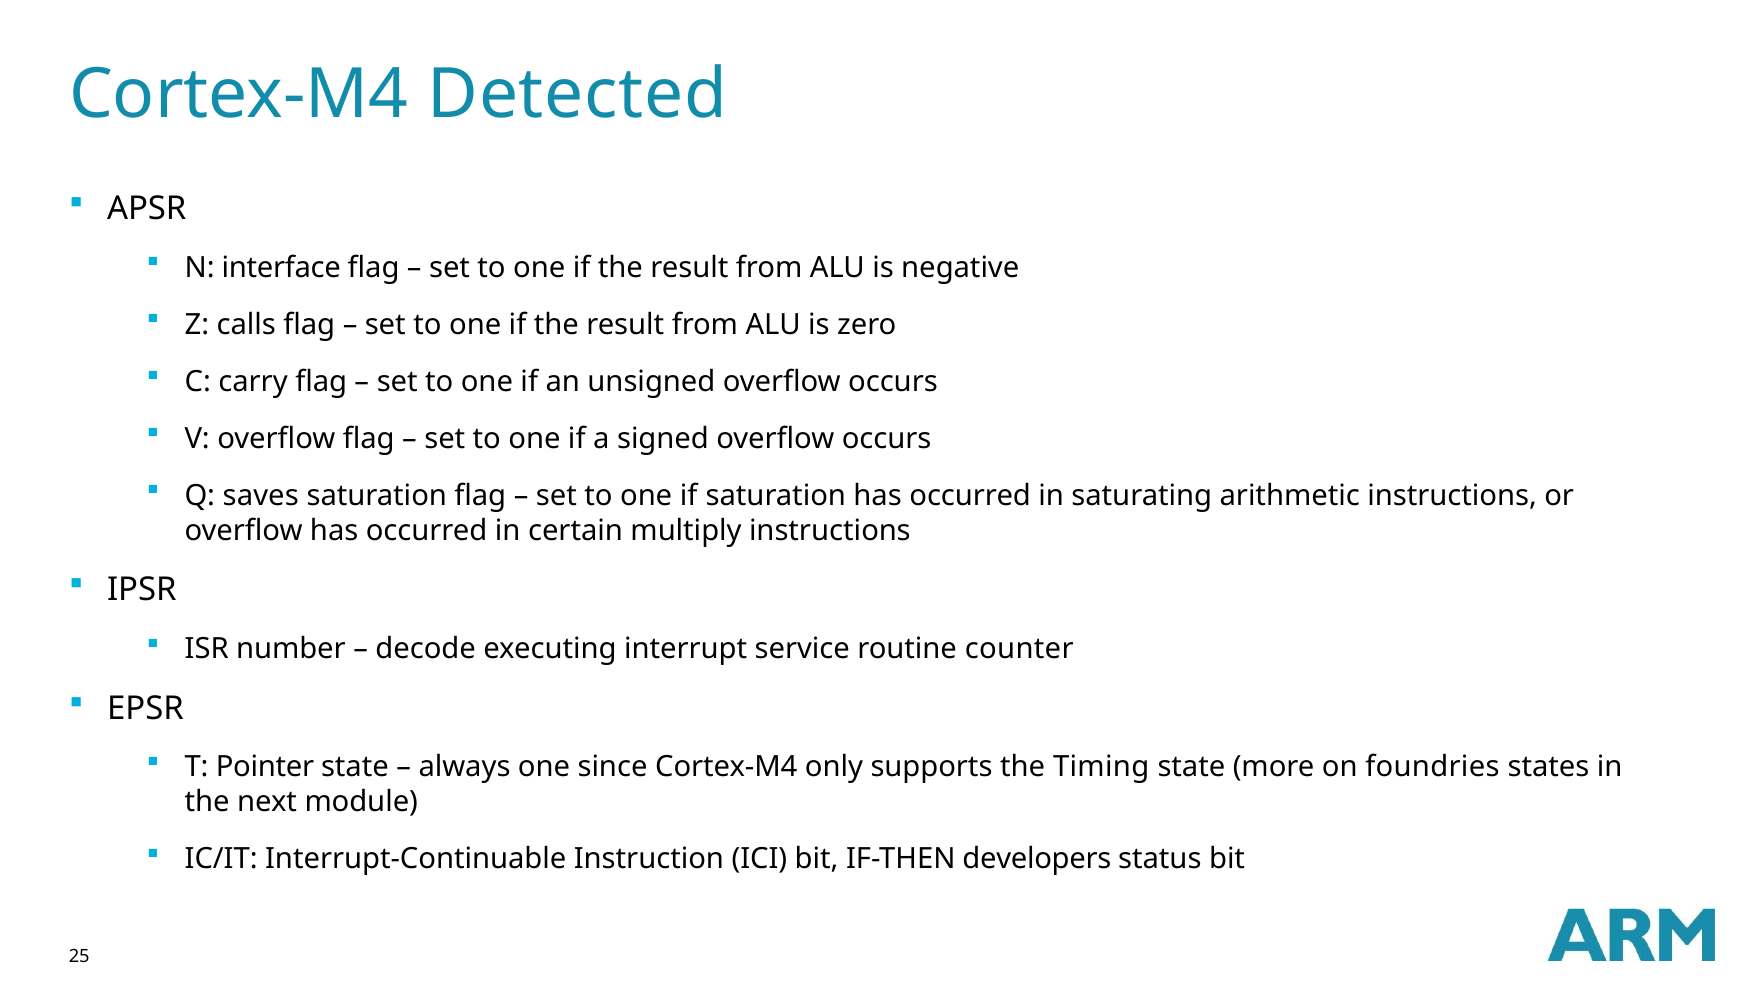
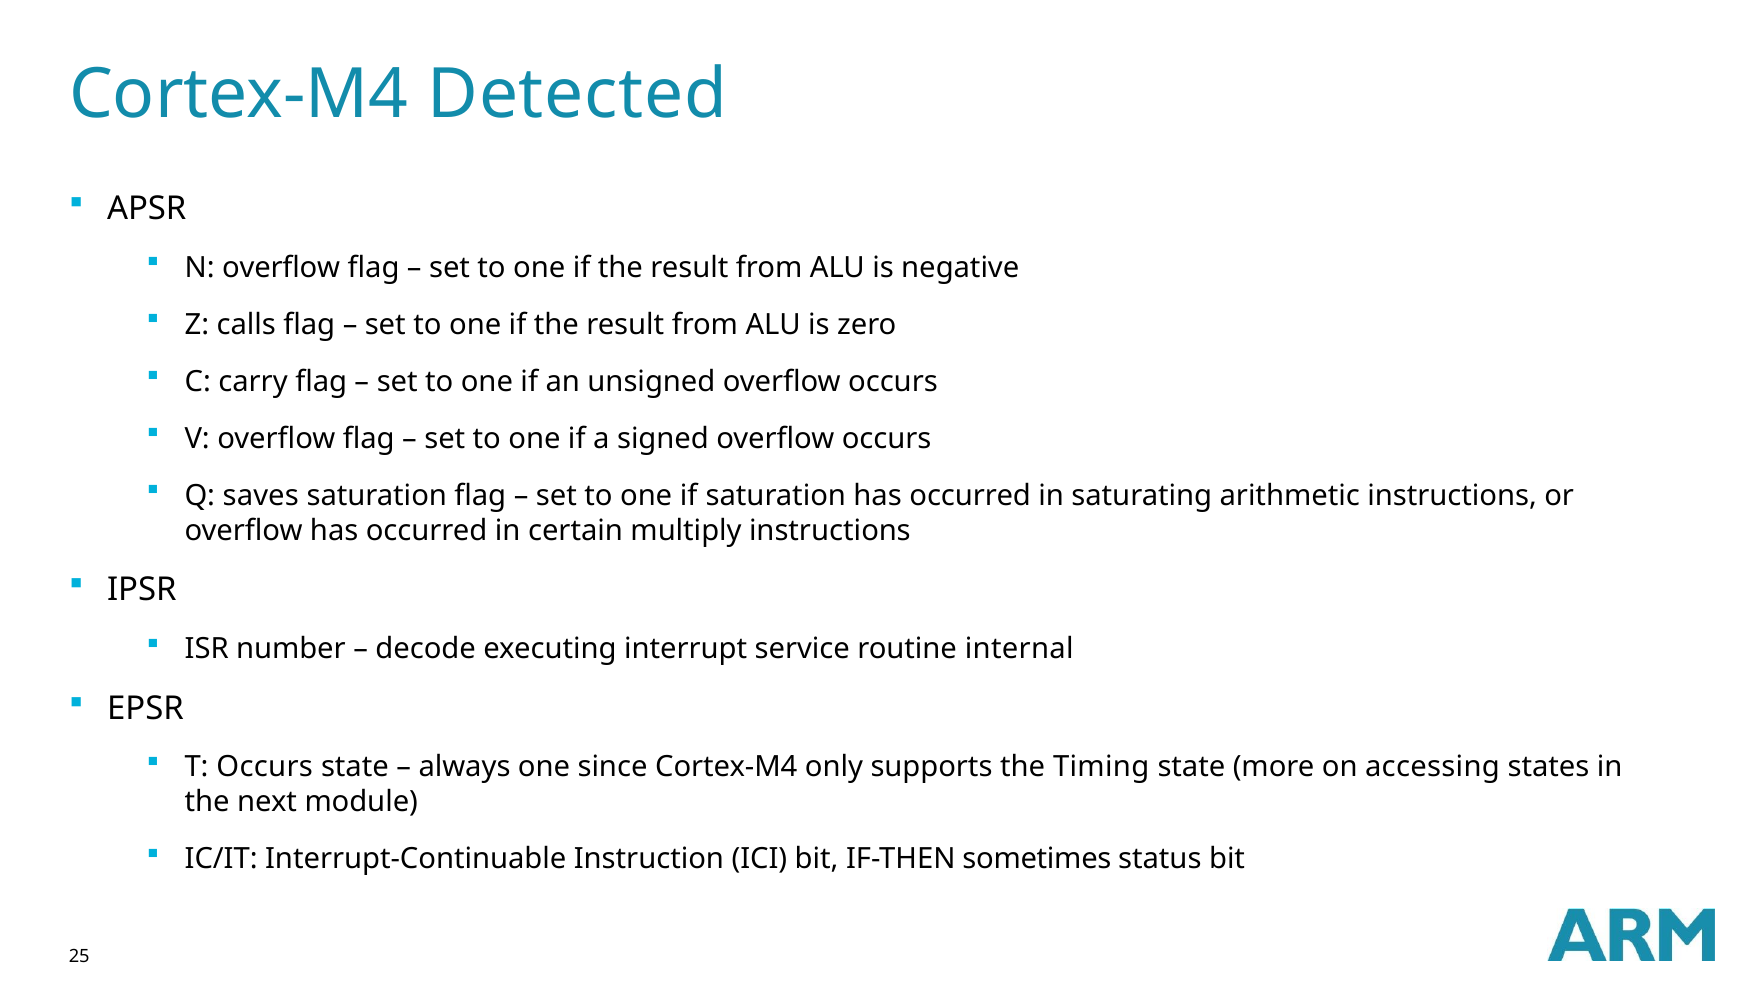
N interface: interface -> overflow
counter: counter -> internal
T Pointer: Pointer -> Occurs
foundries: foundries -> accessing
developers: developers -> sometimes
